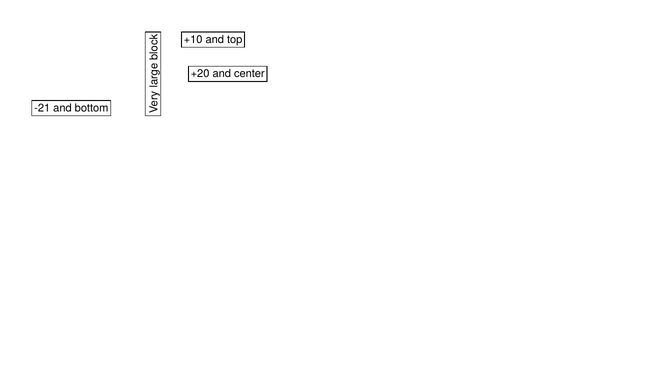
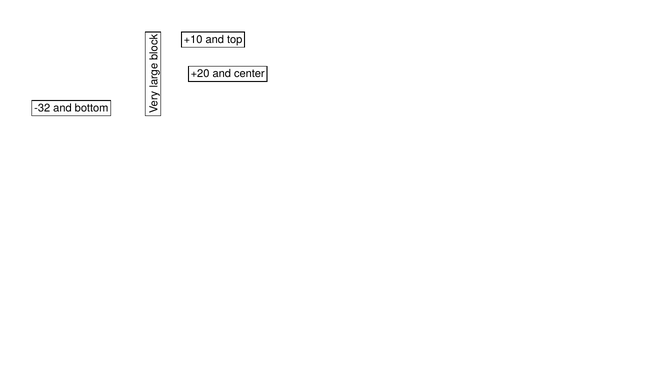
-21: -21 -> -32
